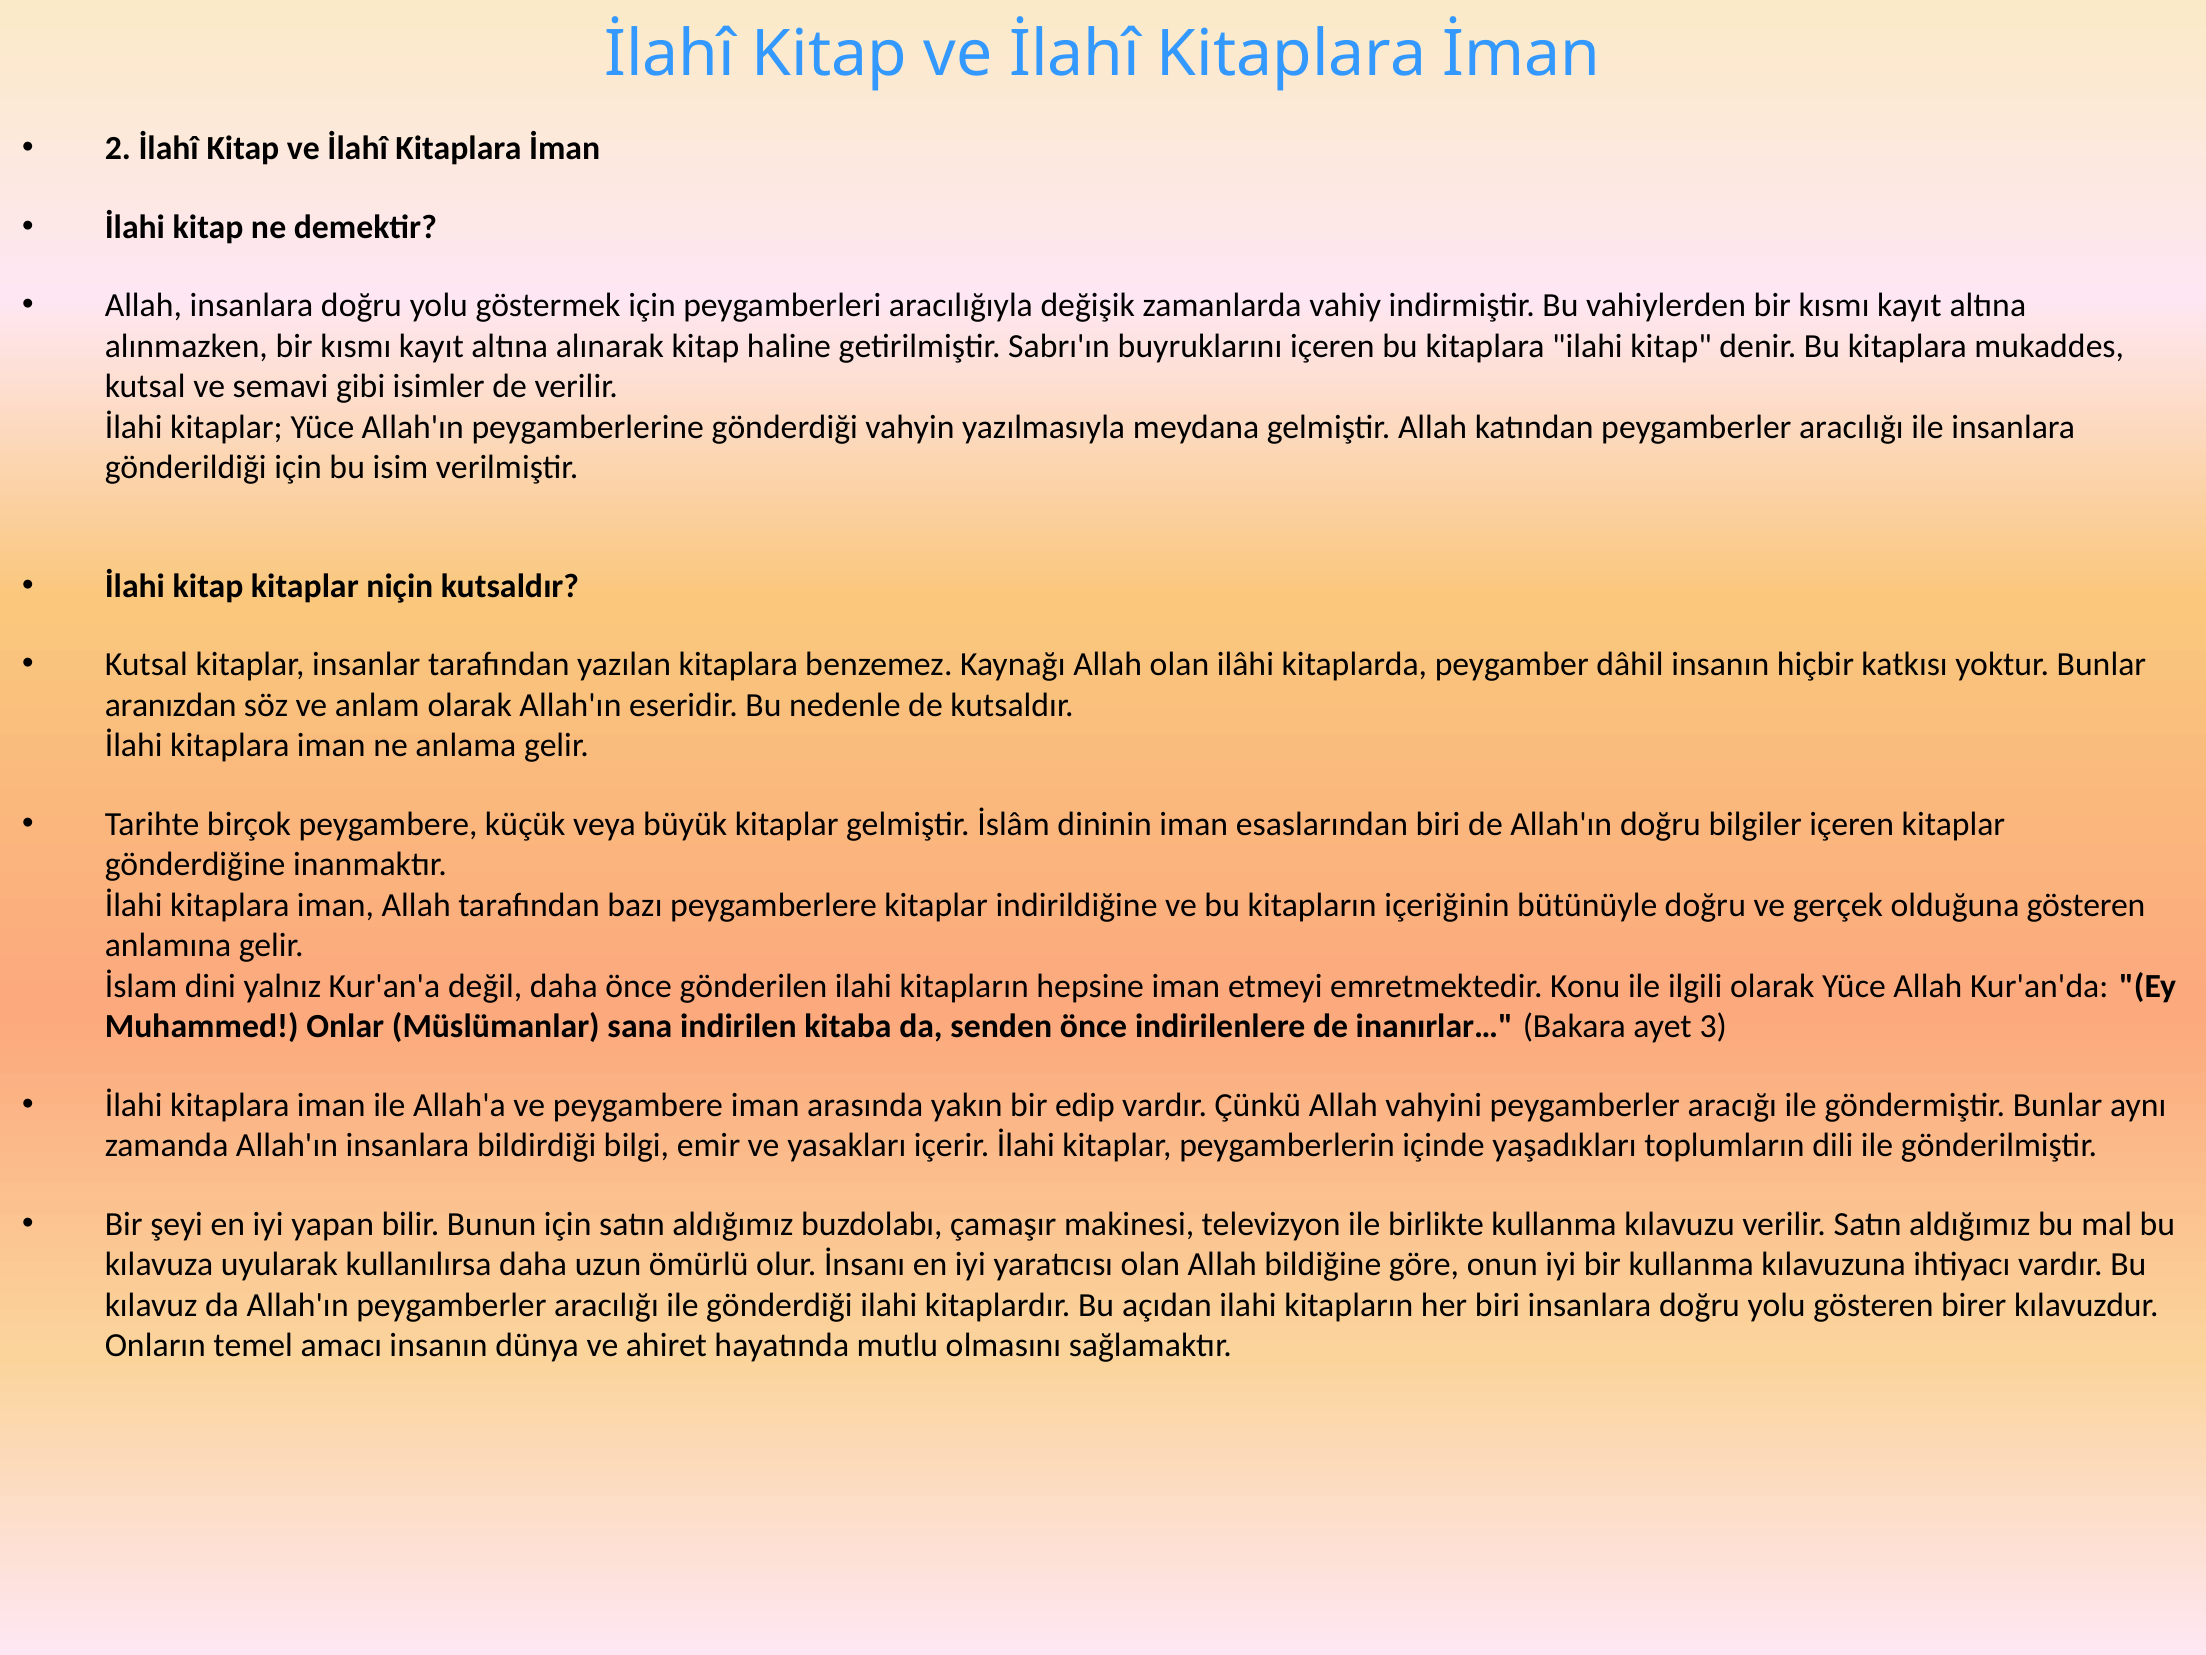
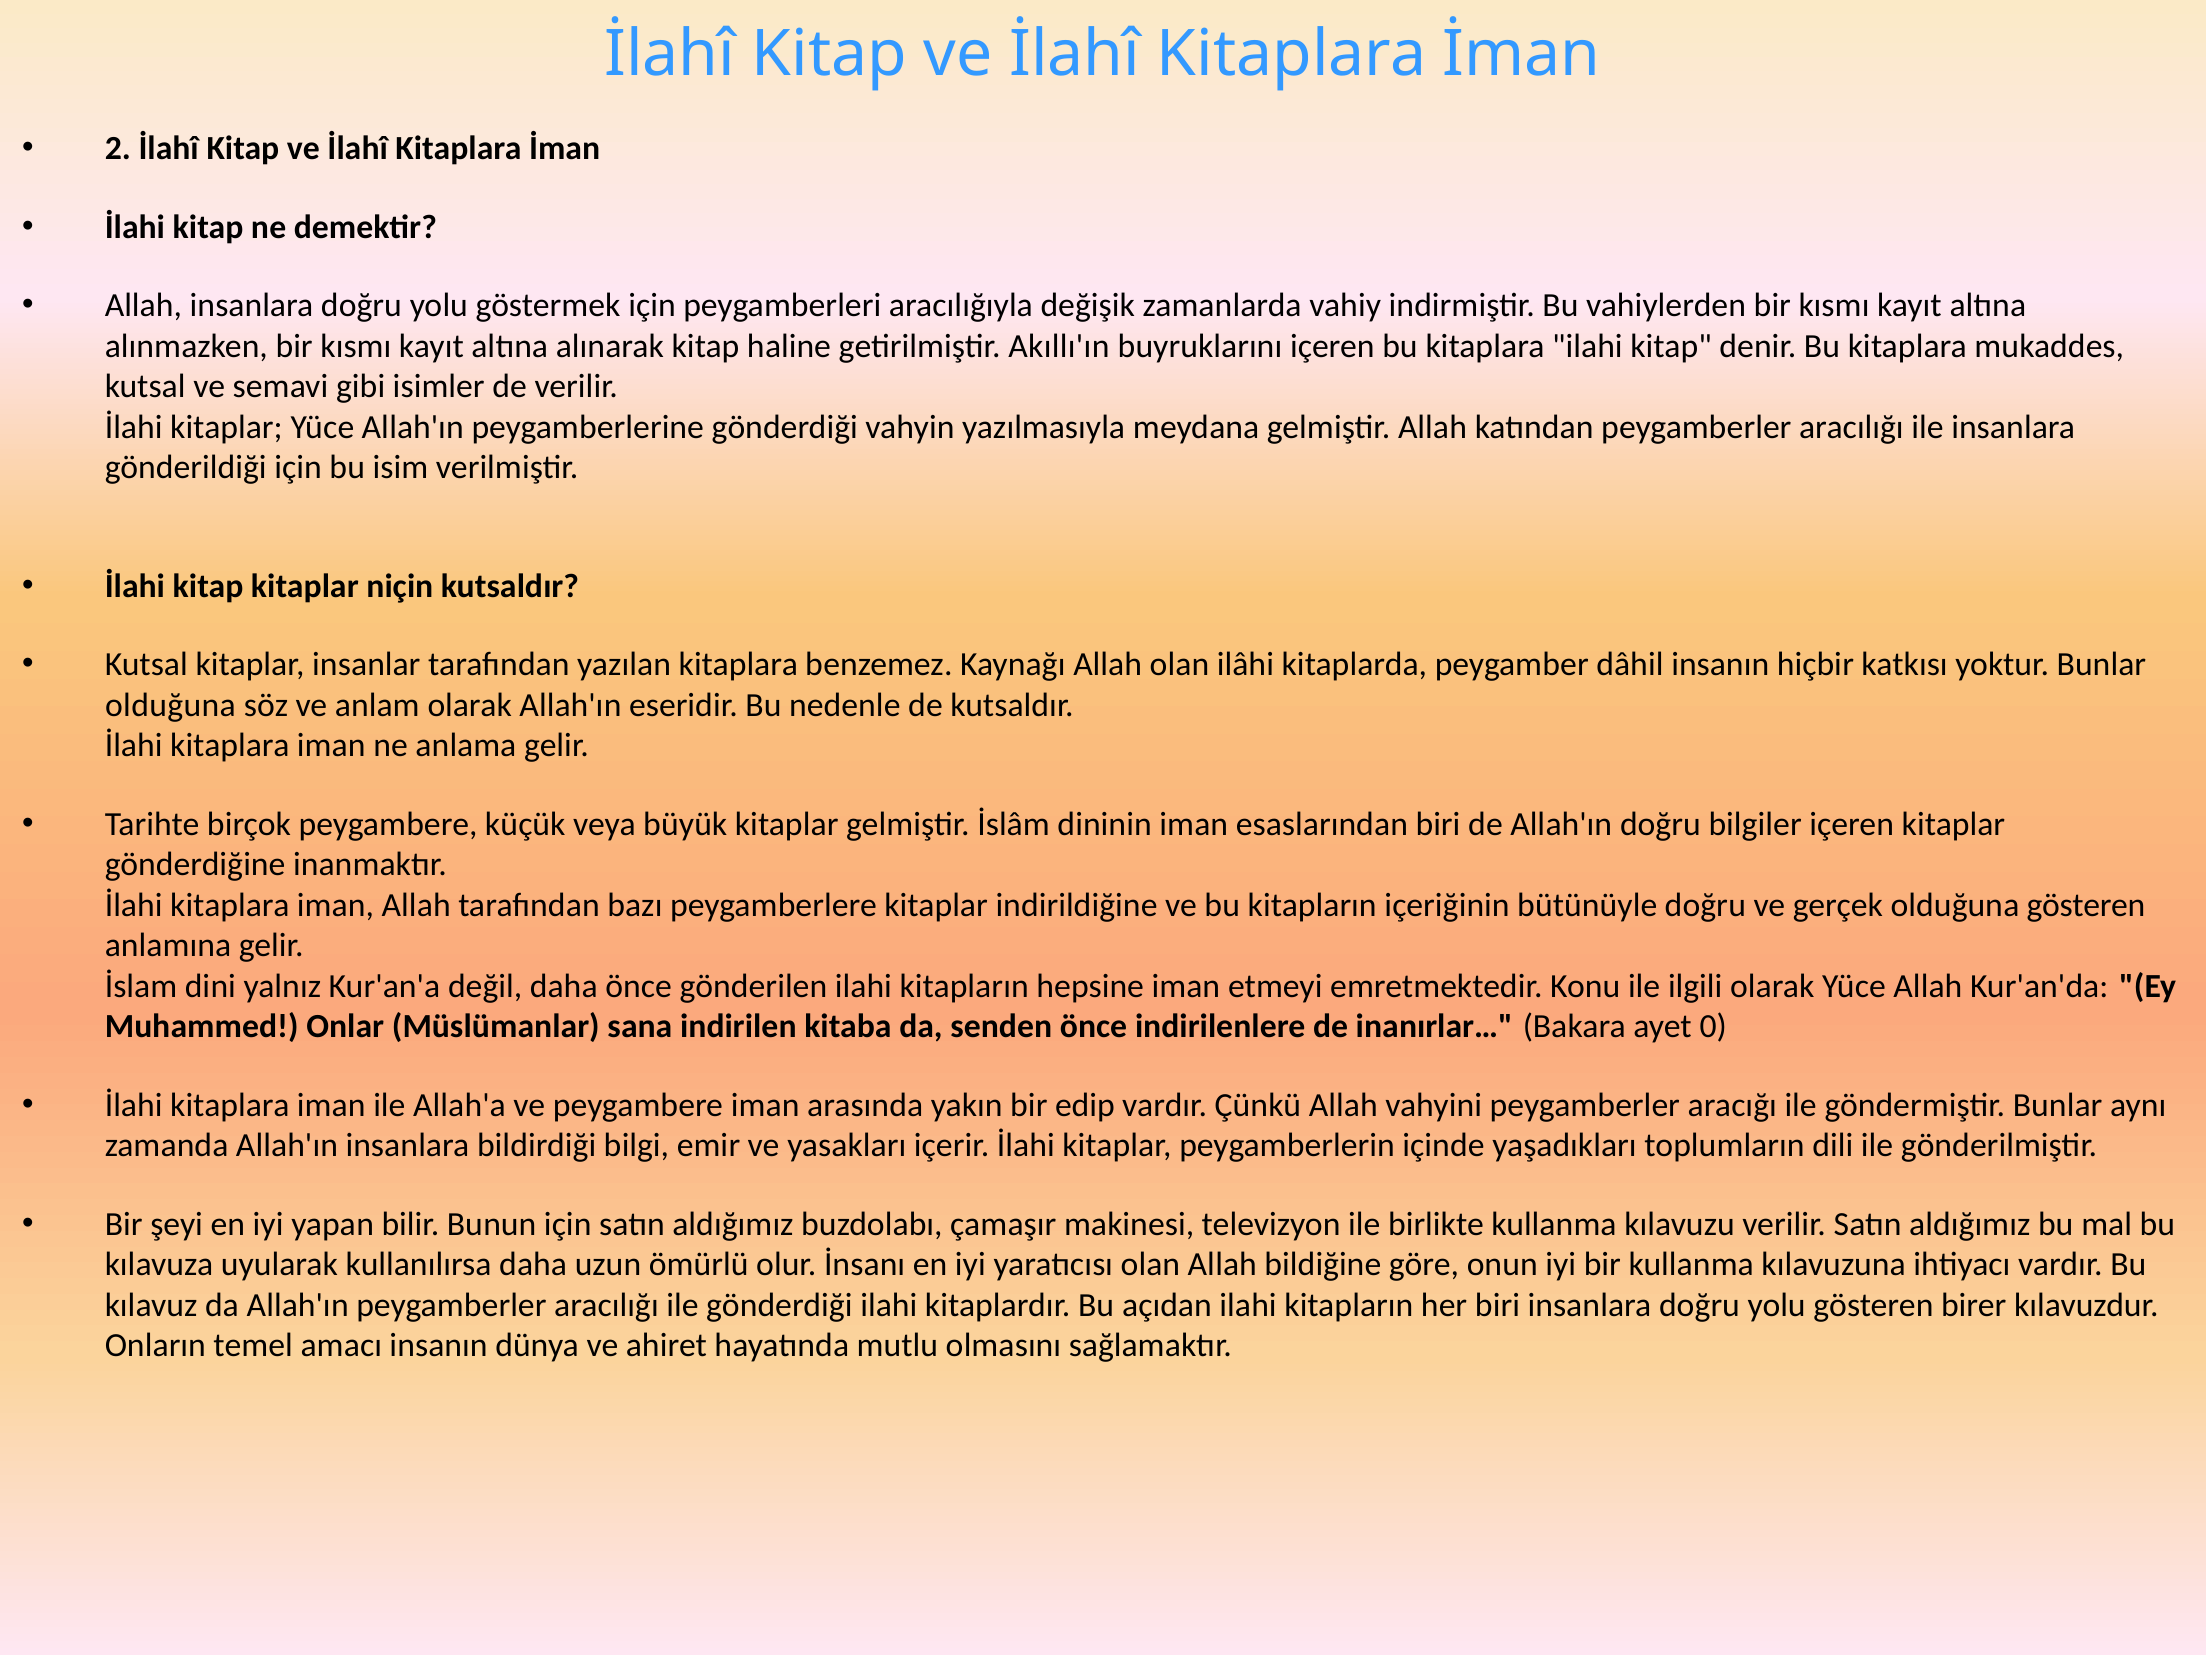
Sabrı'ın: Sabrı'ın -> Akıllı'ın
aranızdan at (171, 705): aranızdan -> olduğuna
3: 3 -> 0
